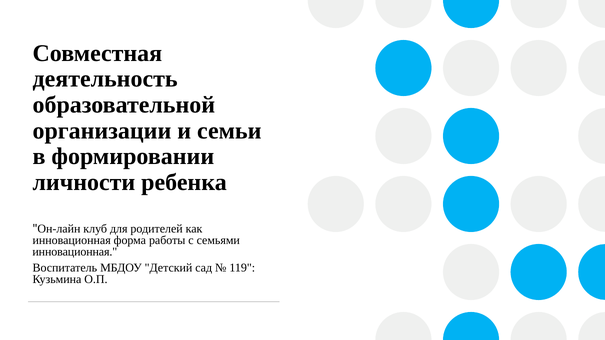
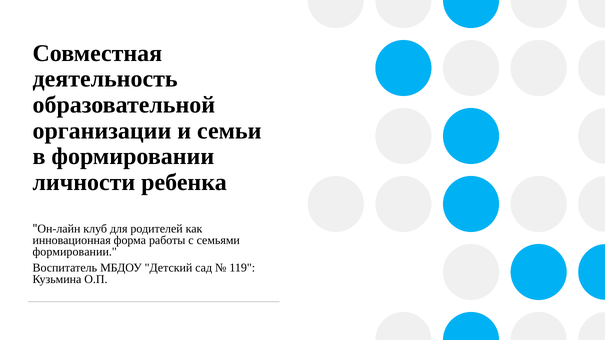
инновационная at (75, 252): инновационная -> формировании
